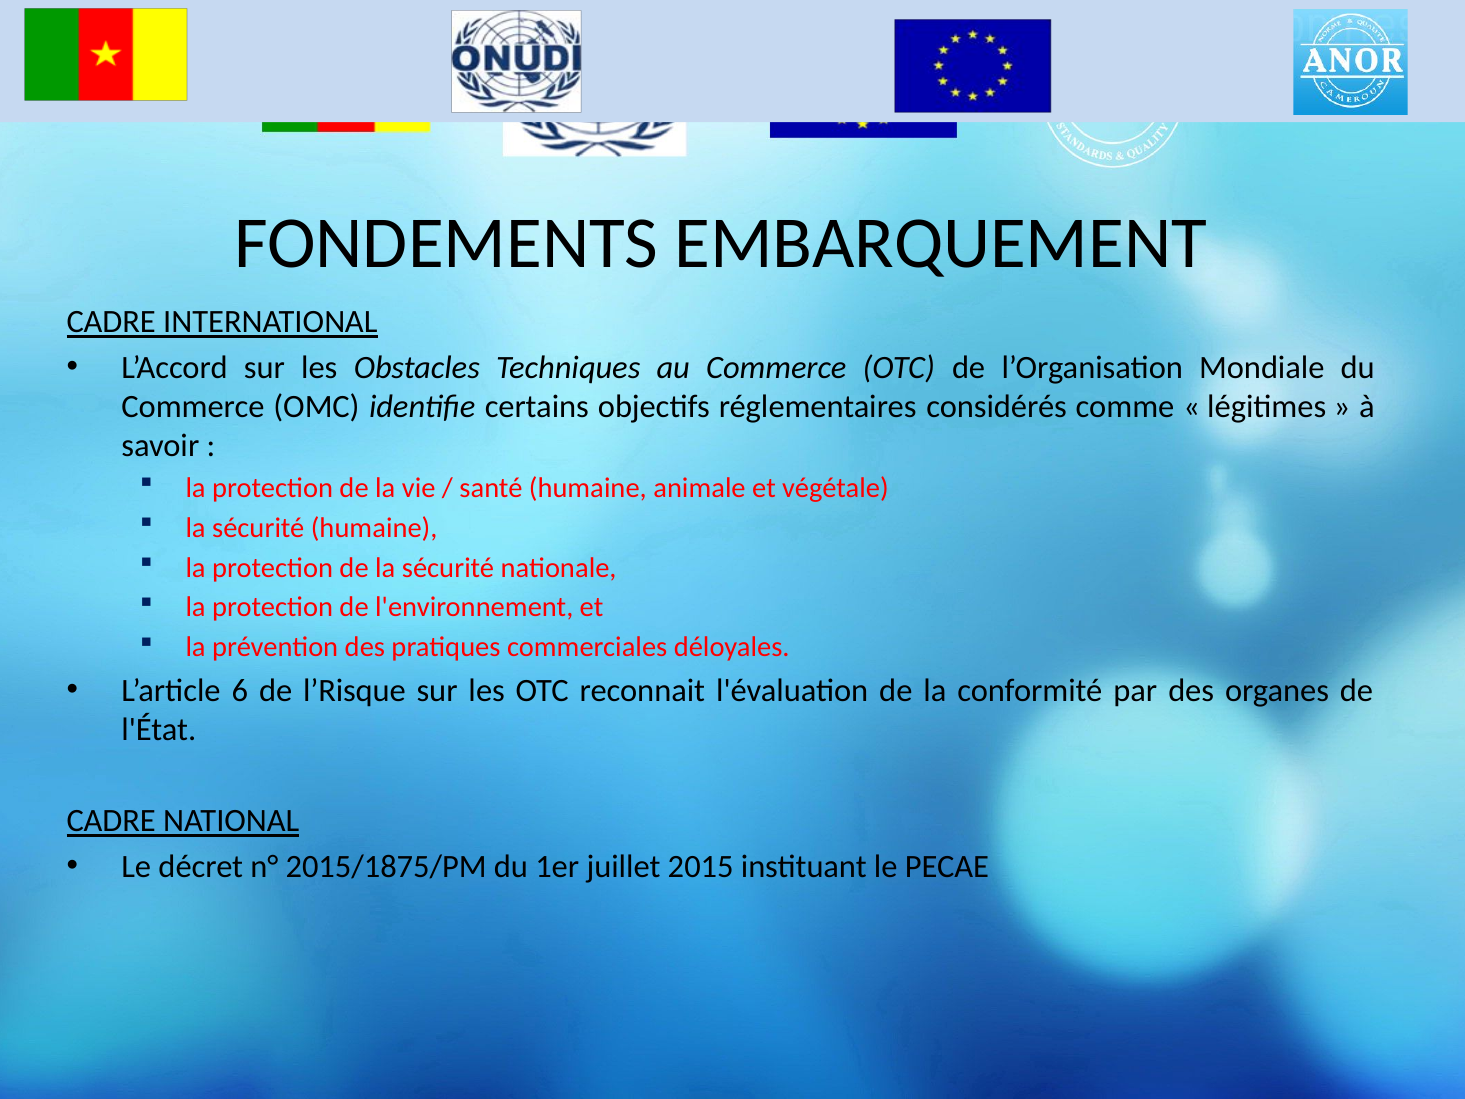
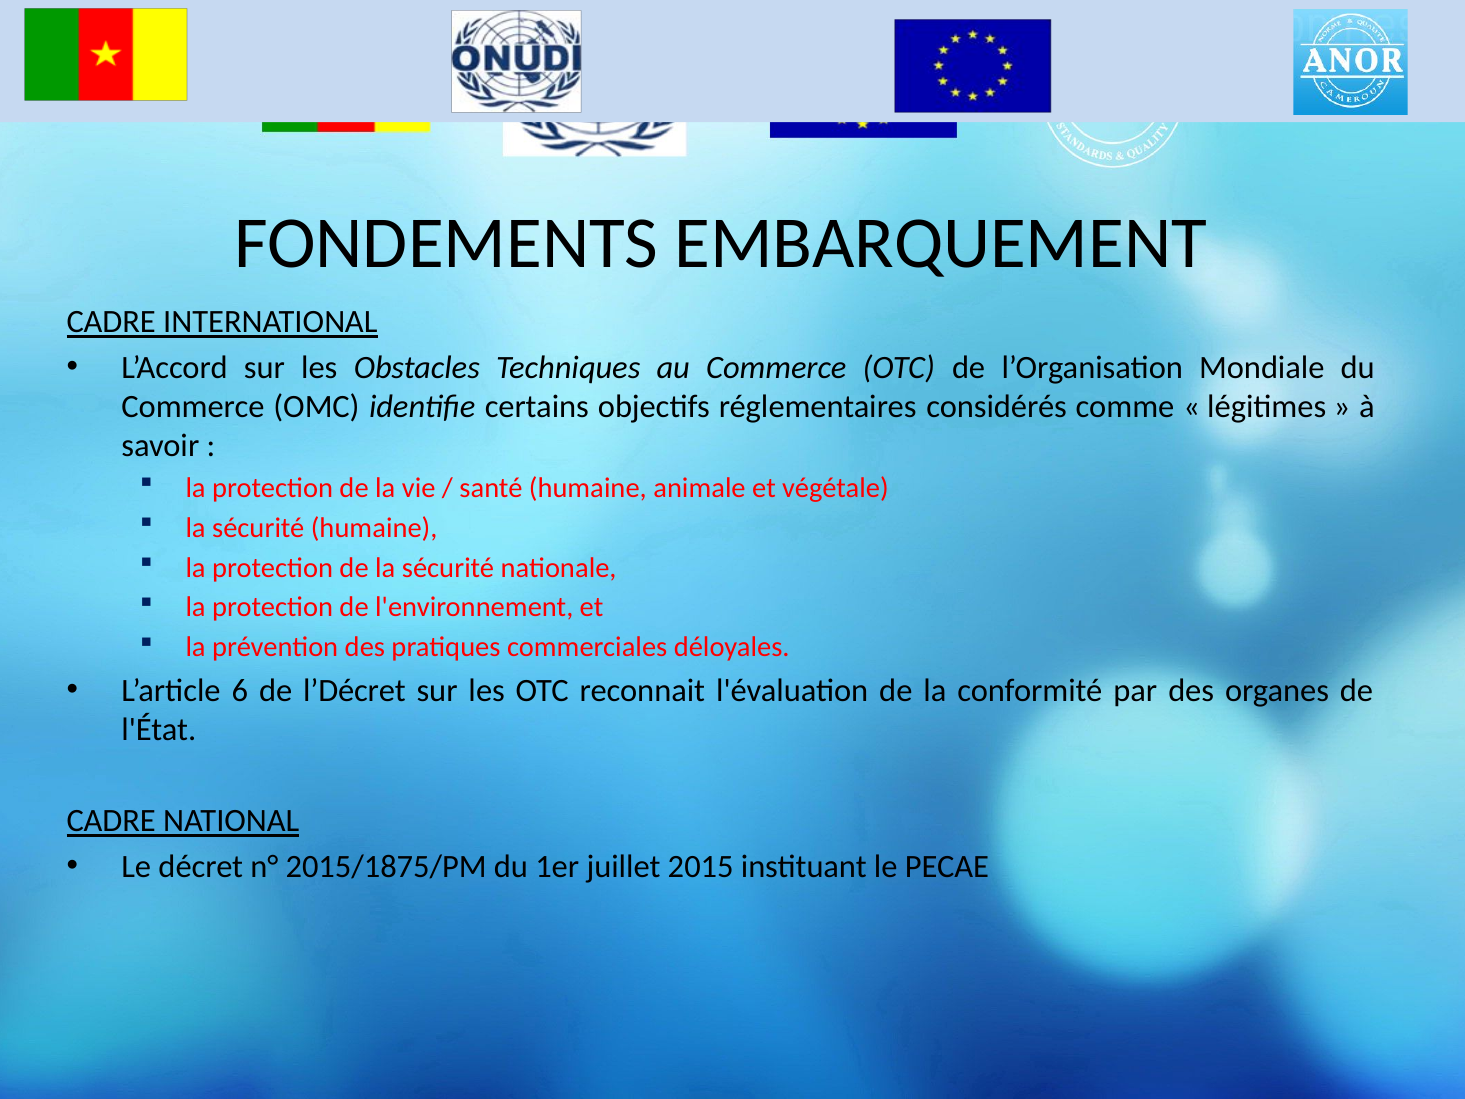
l’Risque: l’Risque -> l’Décret
